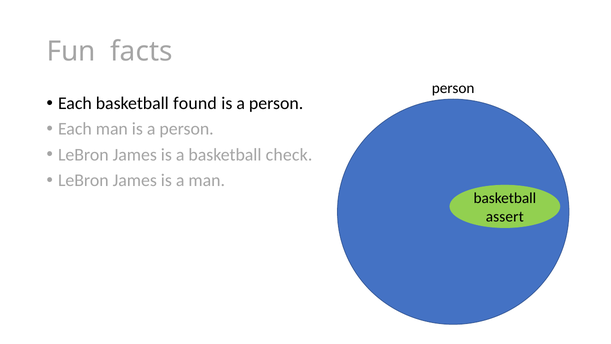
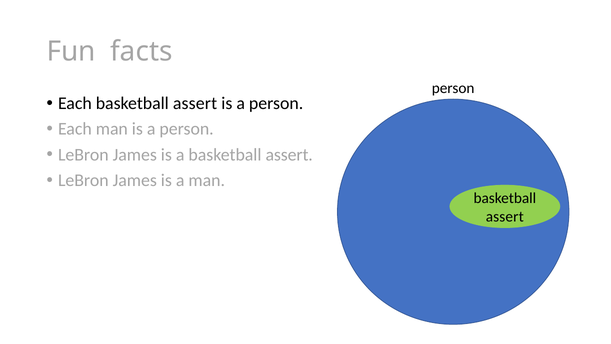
Each basketball found: found -> assert
a basketball check: check -> assert
